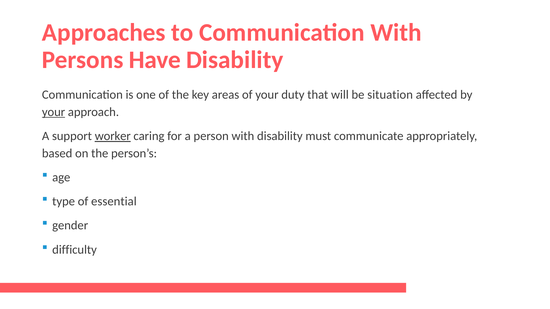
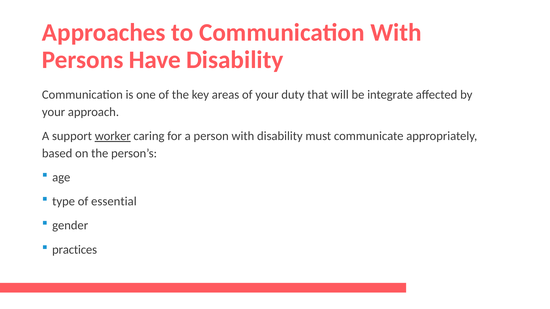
situation: situation -> integrate
your at (54, 112) underline: present -> none
difficulty: difficulty -> practices
